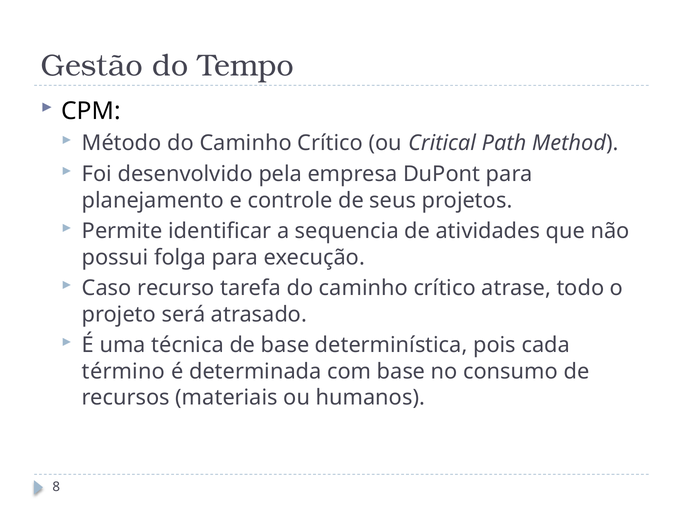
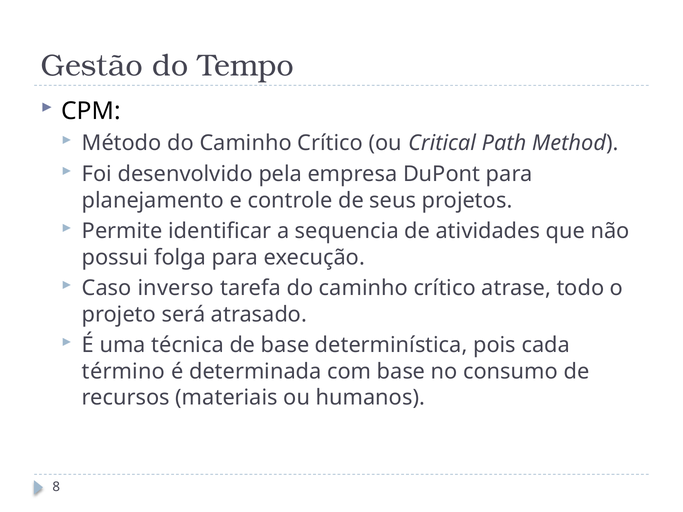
recurso: recurso -> inverso
